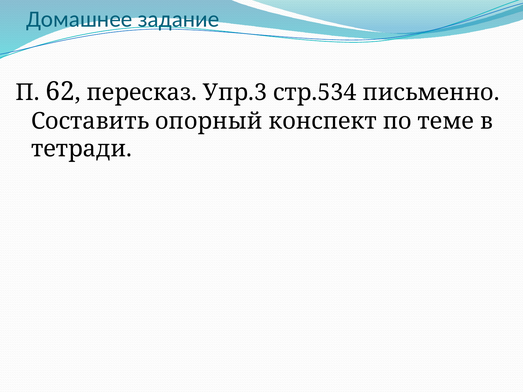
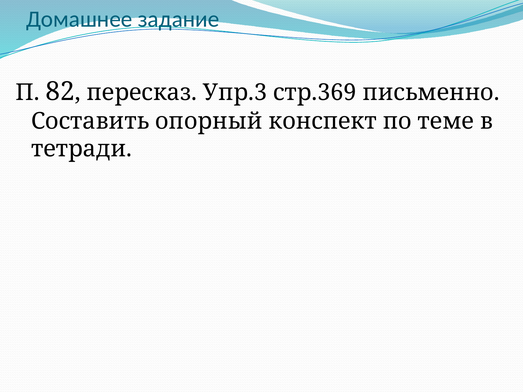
62: 62 -> 82
стр.534: стр.534 -> стр.369
